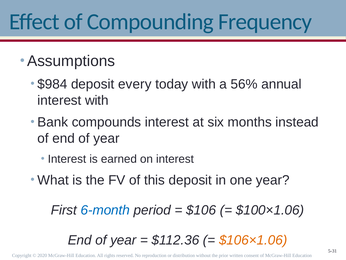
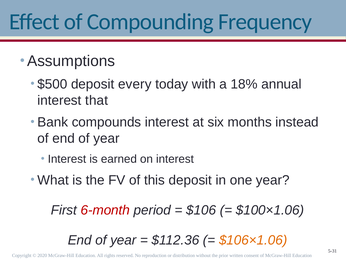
$984: $984 -> $500
56%: 56% -> 18%
interest with: with -> that
6-month colour: blue -> red
